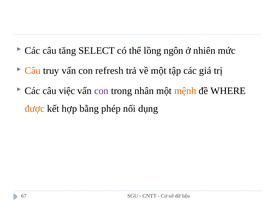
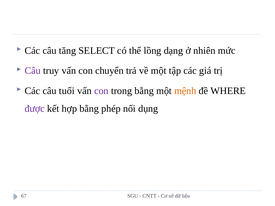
ngôn: ngôn -> dạng
Câu at (33, 71) colour: orange -> purple
refresh: refresh -> chuyển
việc: việc -> tuổi
trong nhân: nhân -> bằng
được colour: orange -> purple
